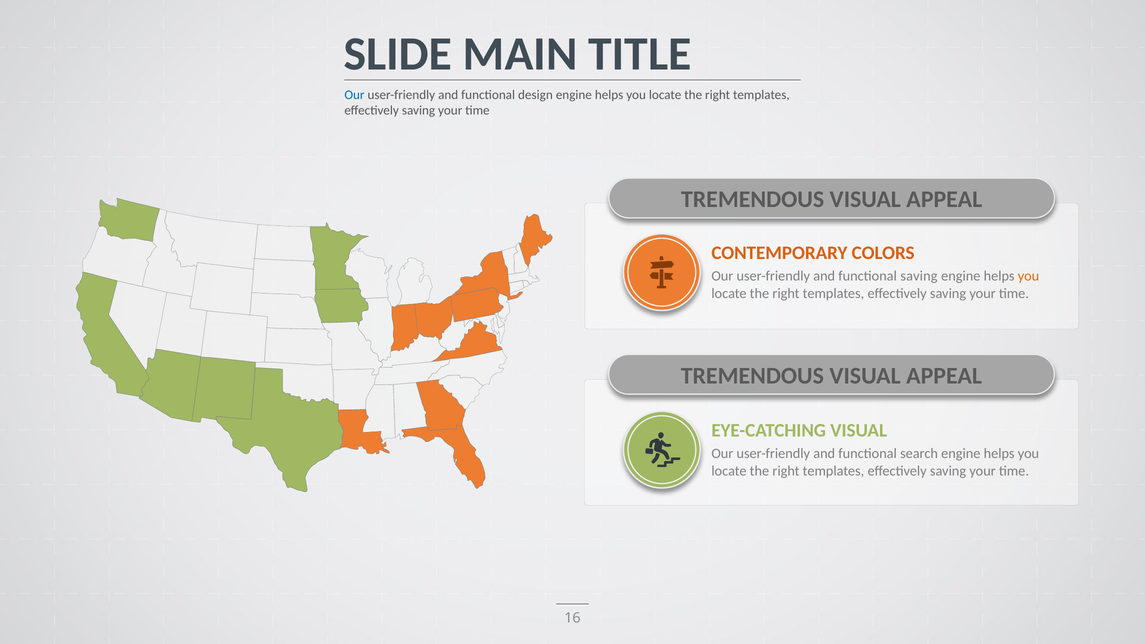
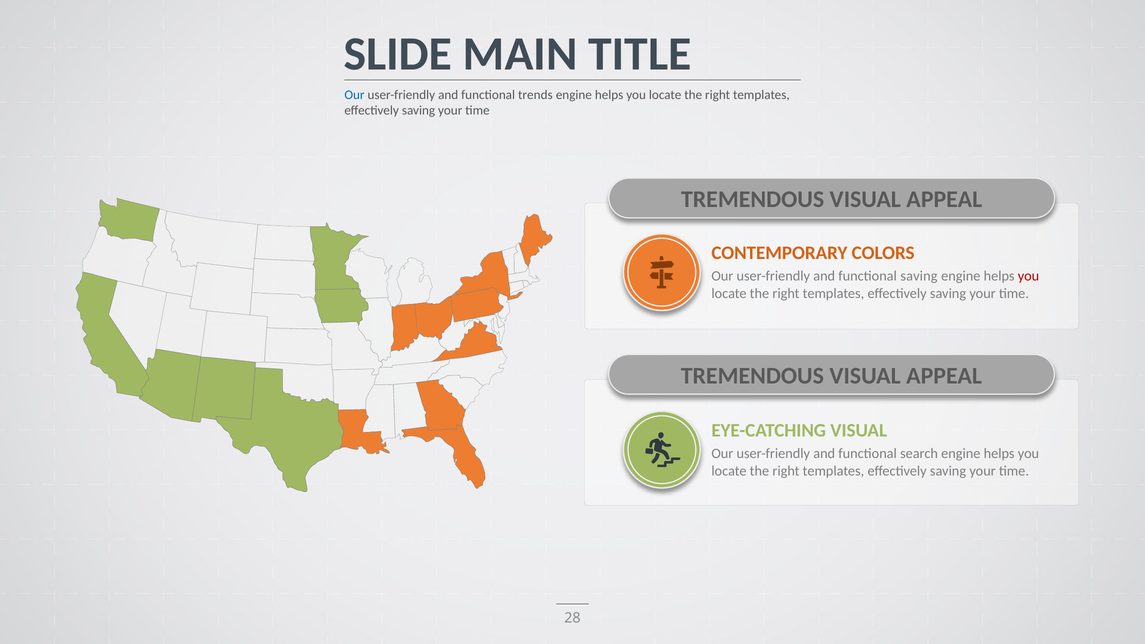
design: design -> trends
you at (1029, 276) colour: orange -> red
16: 16 -> 28
